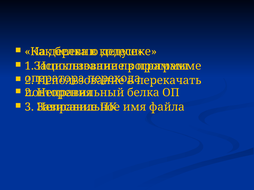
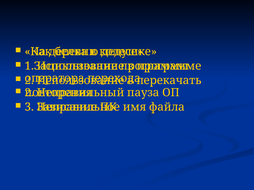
белка at (143, 93): белка -> пауза
